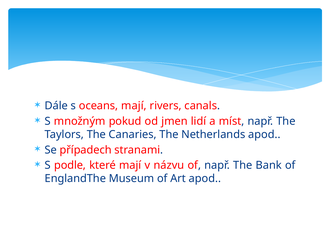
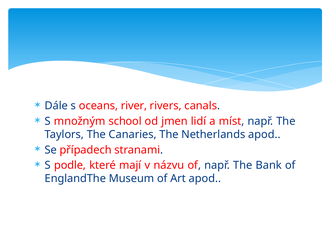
oceans mají: mají -> river
pokud: pokud -> school
